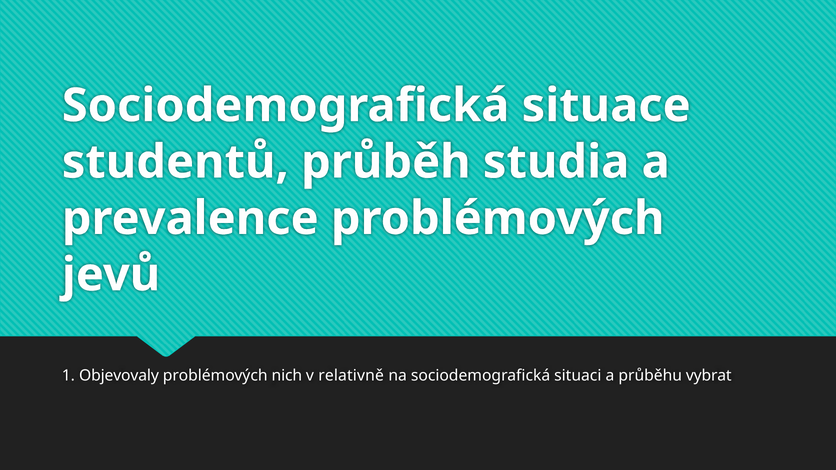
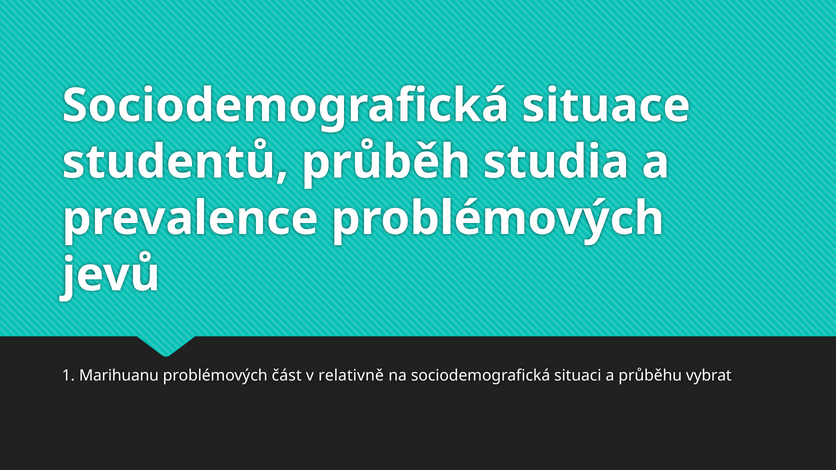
Objevovaly: Objevovaly -> Marihuanu
nich: nich -> část
